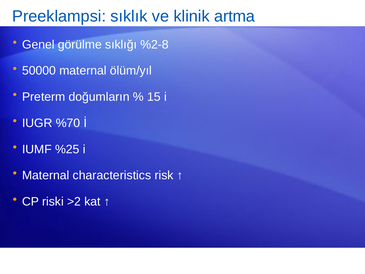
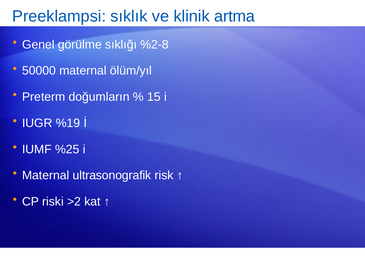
%70: %70 -> %19
characteristics: characteristics -> ultrasonografik
